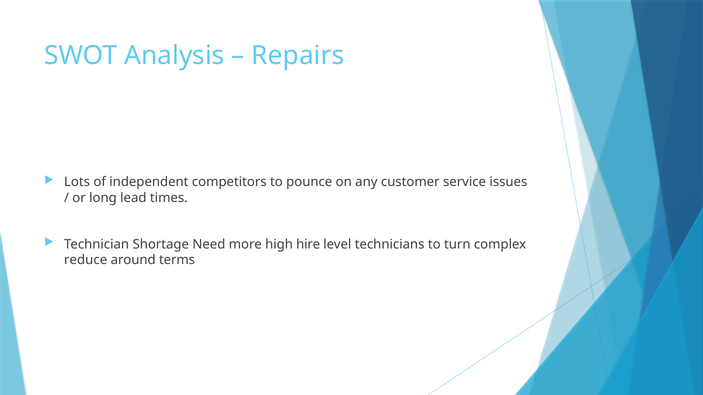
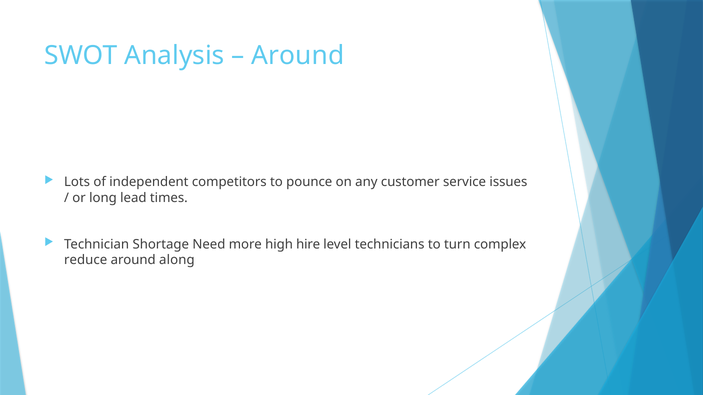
Repairs at (298, 55): Repairs -> Around
terms: terms -> along
